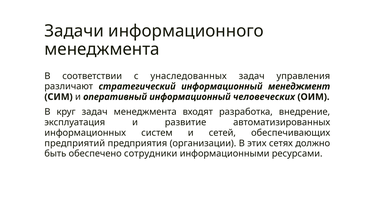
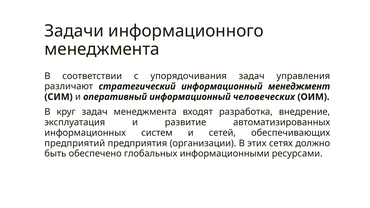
унаследованных: унаследованных -> упорядочивания
сотрудники: сотрудники -> глобальных
